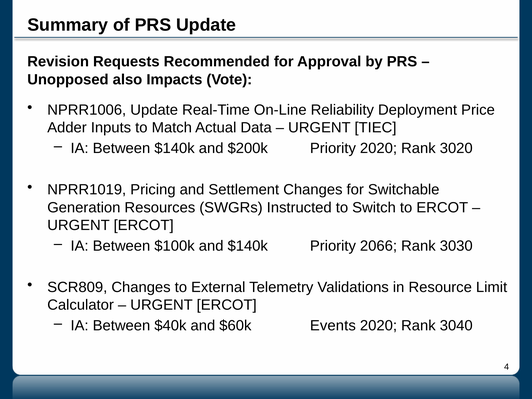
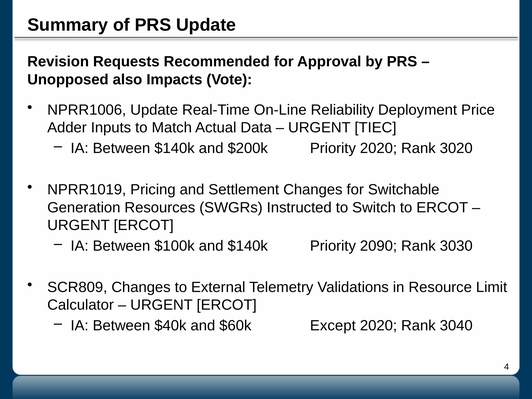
2066: 2066 -> 2090
Events: Events -> Except
